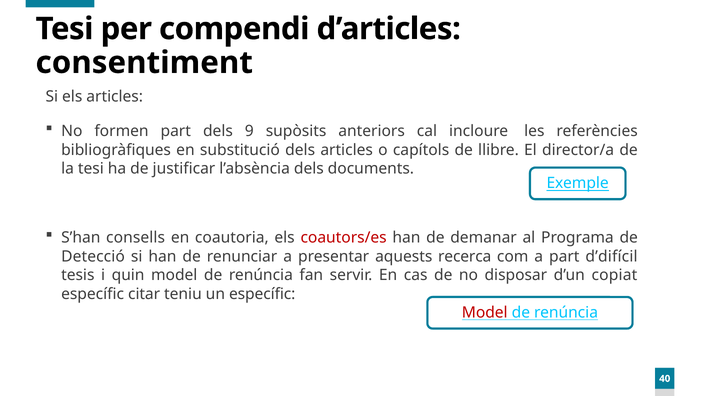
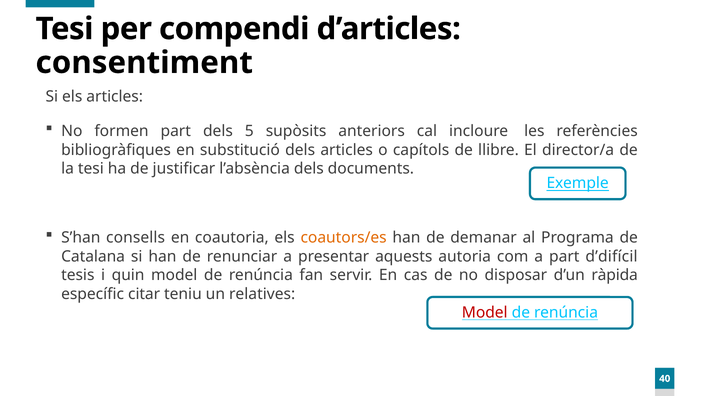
9: 9 -> 5
coautors/es colour: red -> orange
Detecció: Detecció -> Catalana
recerca: recerca -> autoria
copiat: copiat -> ràpida
un específic: específic -> relatives
